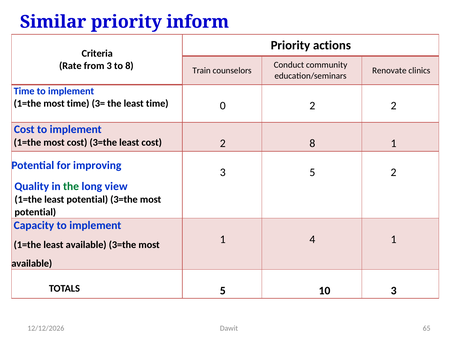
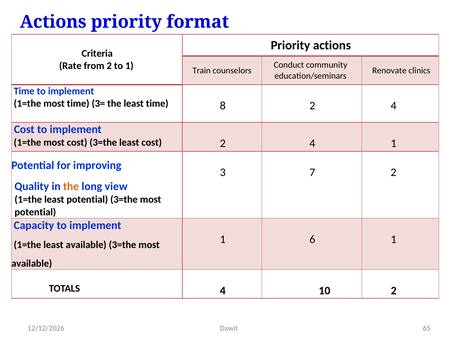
Similar at (53, 22): Similar -> Actions
inform: inform -> format
from 3: 3 -> 2
to 8: 8 -> 1
0: 0 -> 8
2 at (394, 106): 2 -> 4
cost 2 8: 8 -> 4
3 5: 5 -> 7
the at (71, 186) colour: green -> orange
4: 4 -> 6
TOTALS 5: 5 -> 4
10 3: 3 -> 2
